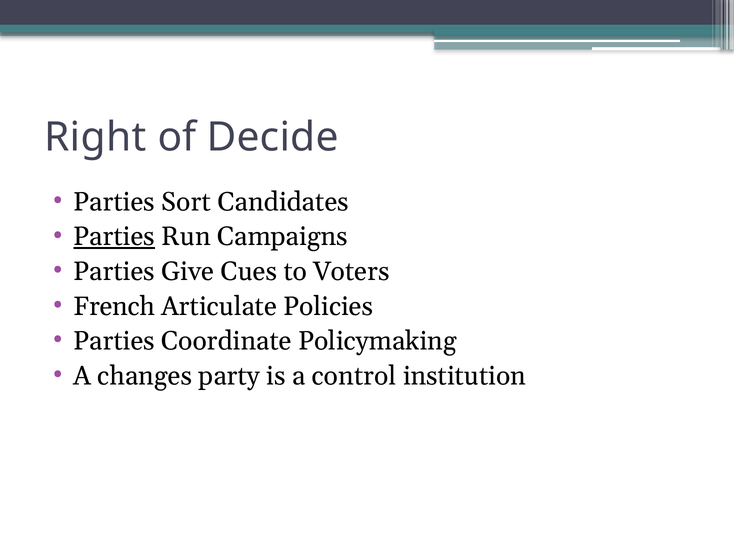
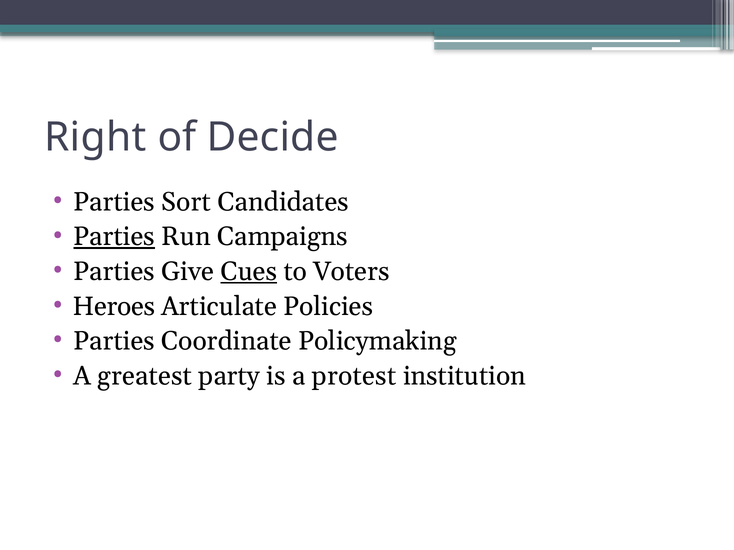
Cues underline: none -> present
French: French -> Heroes
changes: changes -> greatest
control: control -> protest
